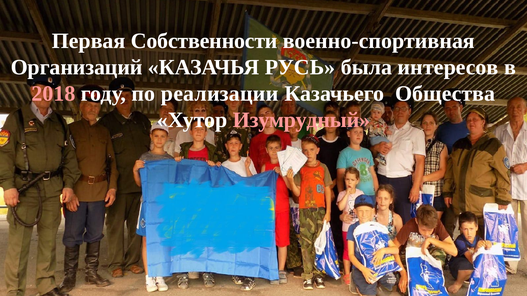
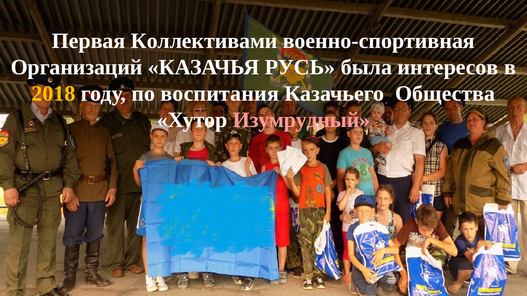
Собственности: Собственности -> Коллективами
2018 colour: pink -> yellow
реализации: реализации -> воспитания
